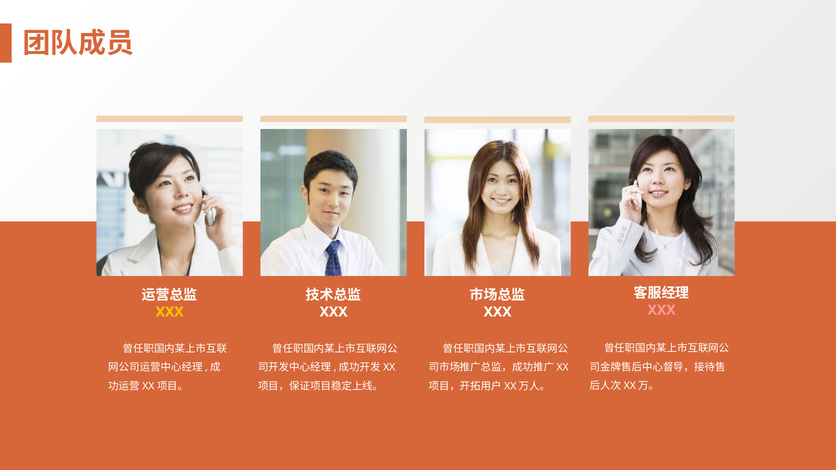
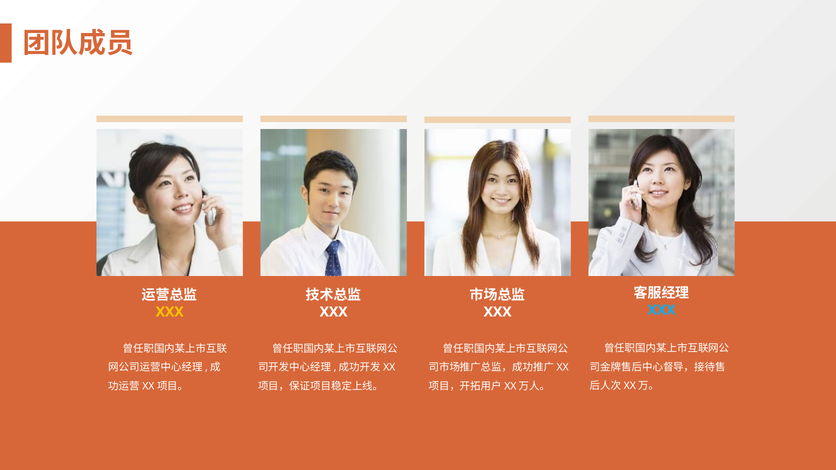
XXX at (662, 310) colour: pink -> light blue
